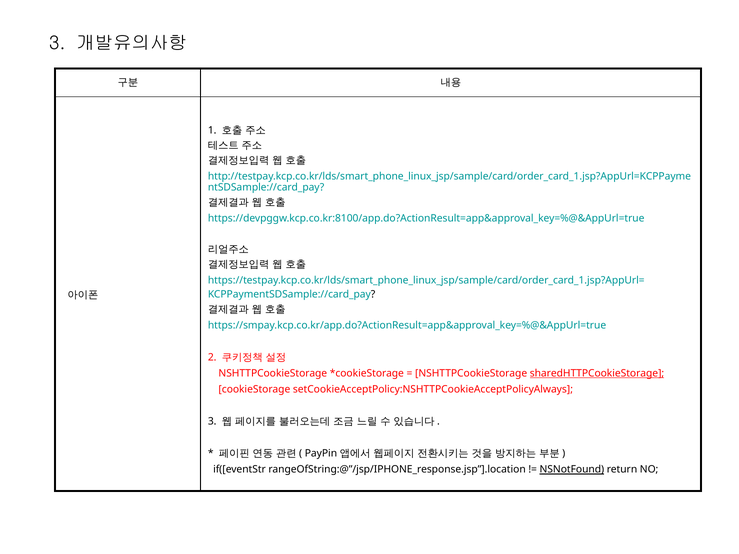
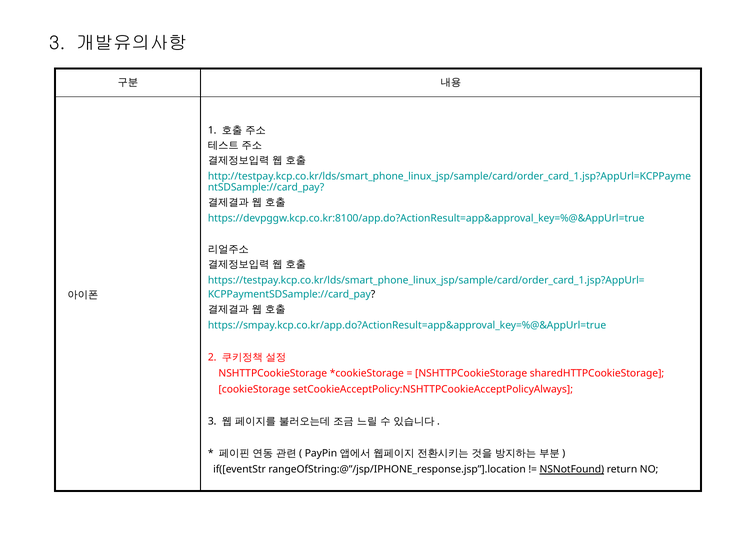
sharedHTTPCookieStorage underline: present -> none
